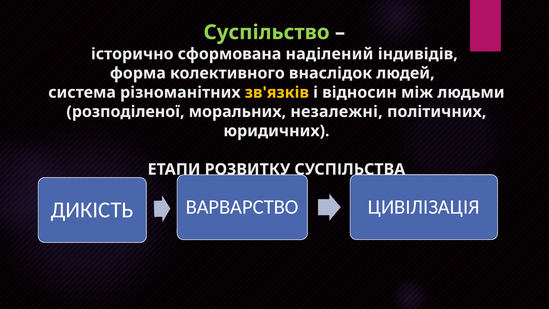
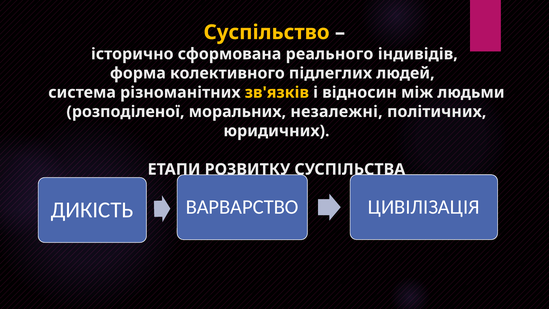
Суспільство colour: light green -> yellow
наділений: наділений -> реального
внаслідок: внаслідок -> підлеглих
